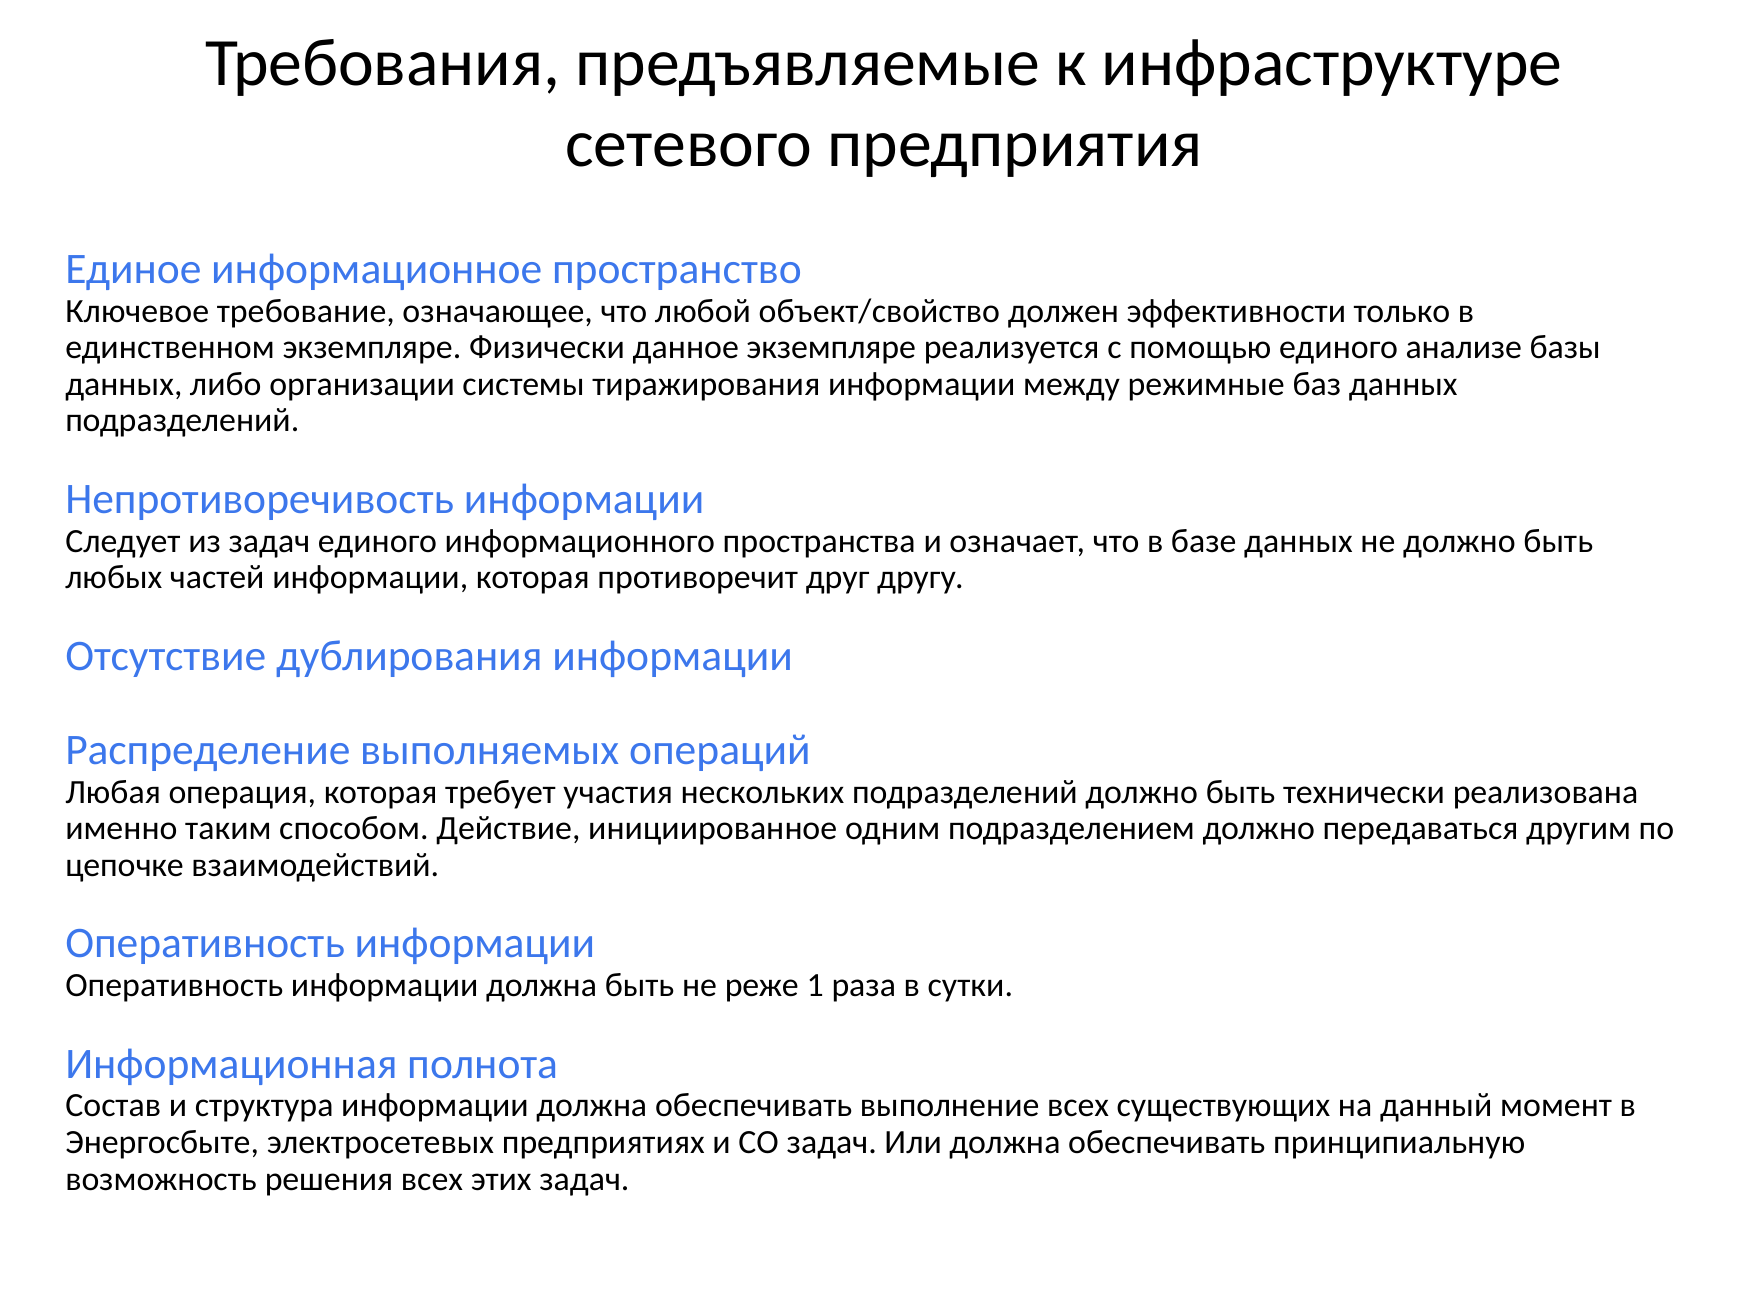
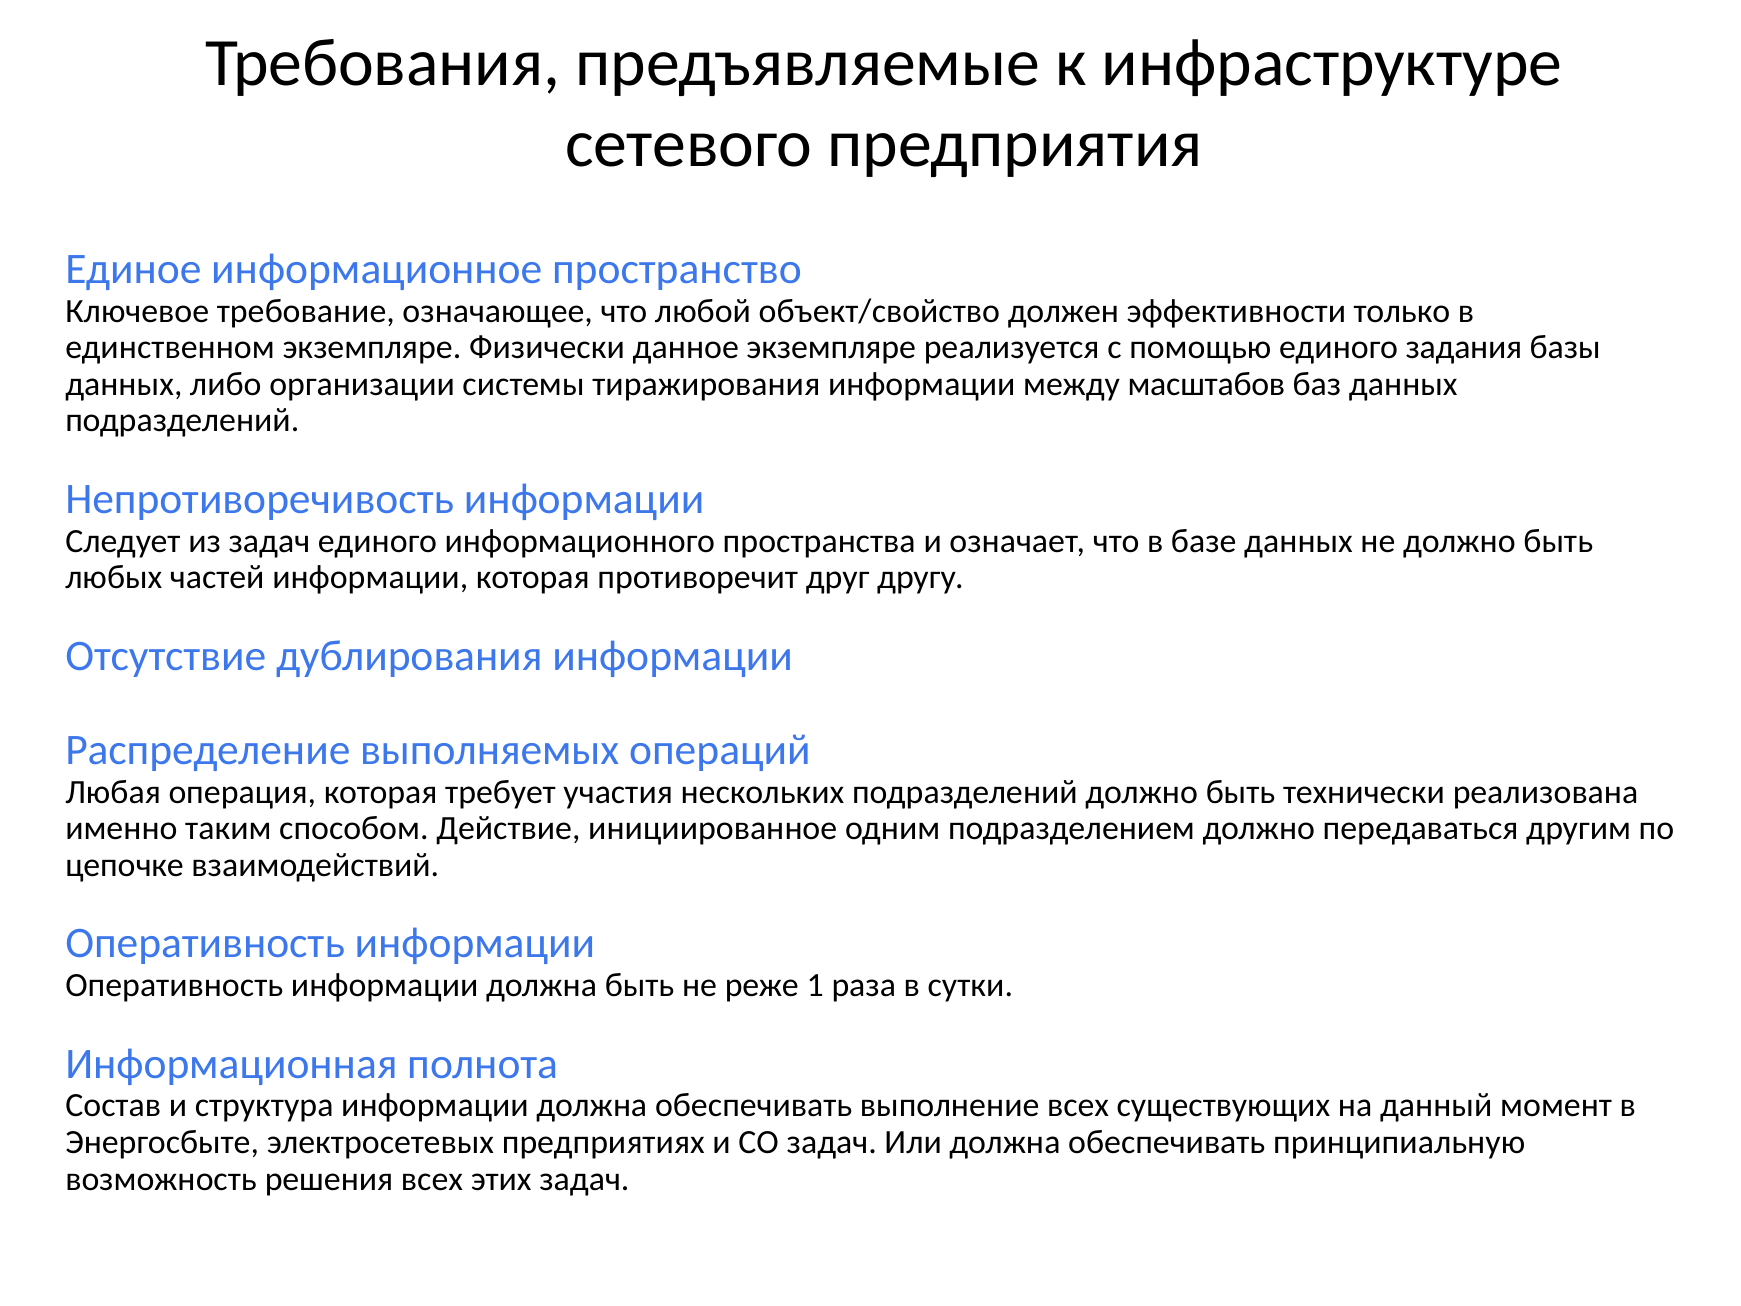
анализе: анализе -> задания
режимные: режимные -> масштабов
